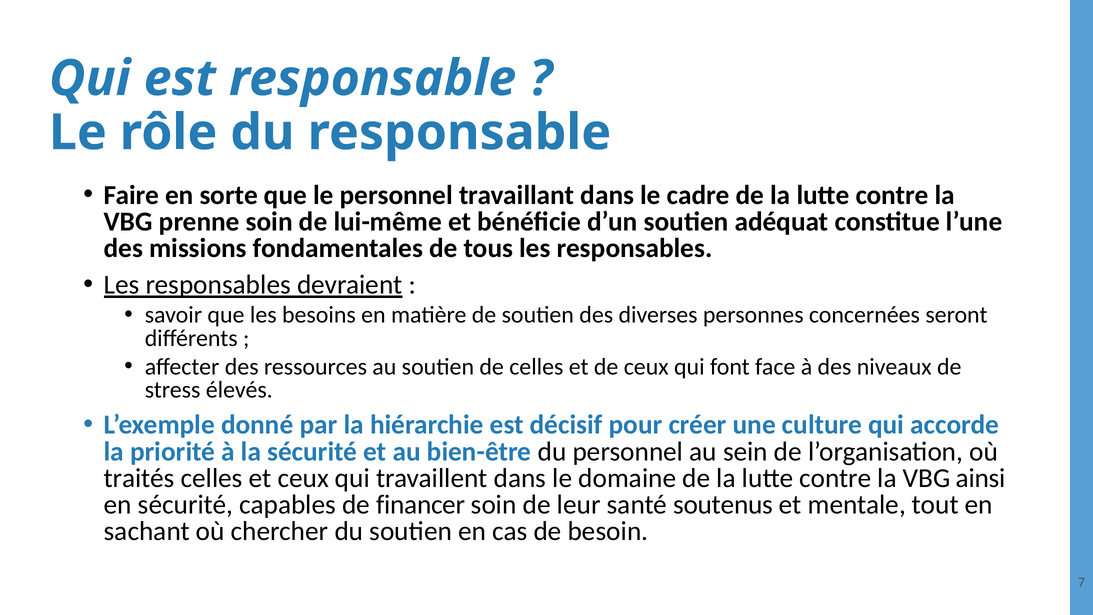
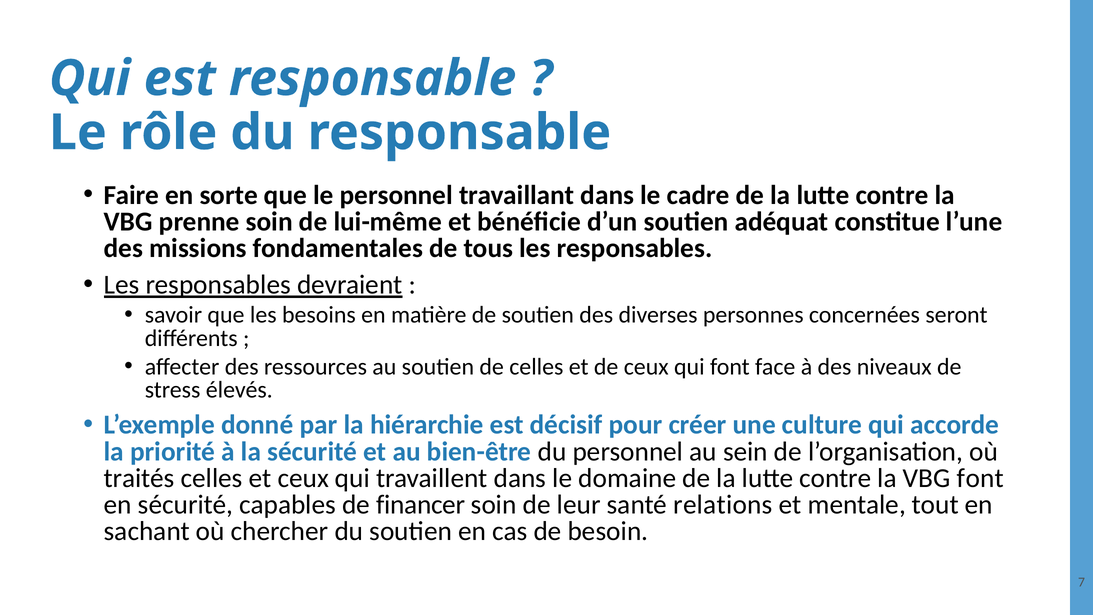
VBG ainsi: ainsi -> font
soutenus: soutenus -> relations
